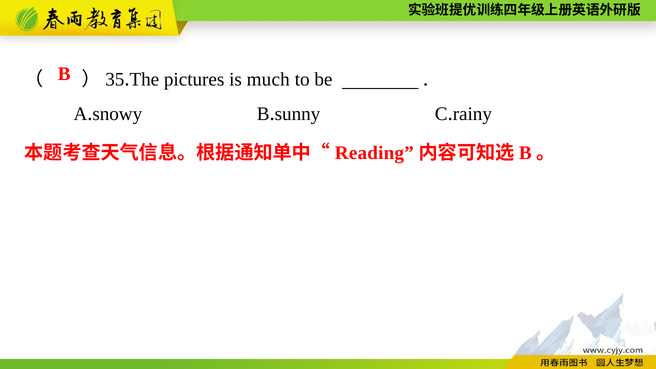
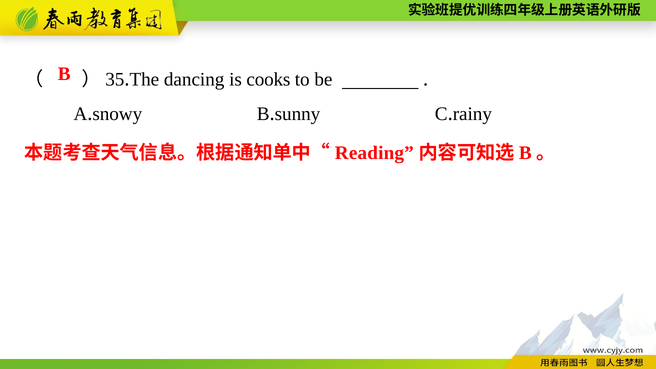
pictures: pictures -> dancing
much: much -> cooks
